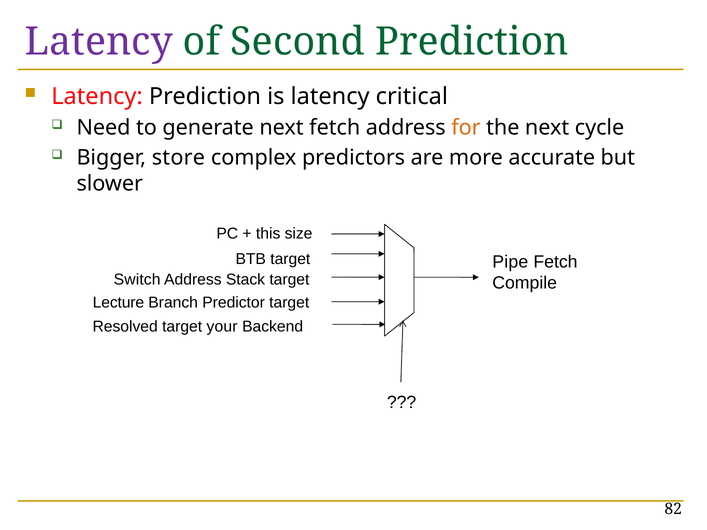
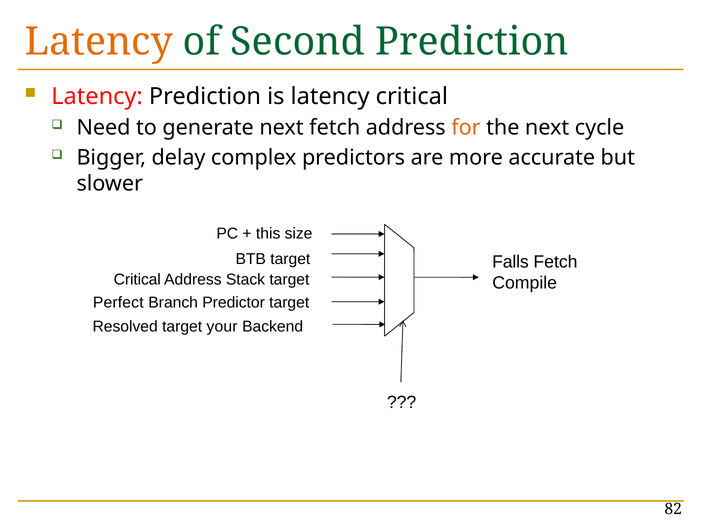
Latency at (99, 42) colour: purple -> orange
store: store -> delay
Pipe: Pipe -> Falls
Switch at (137, 280): Switch -> Critical
Lecture: Lecture -> Perfect
